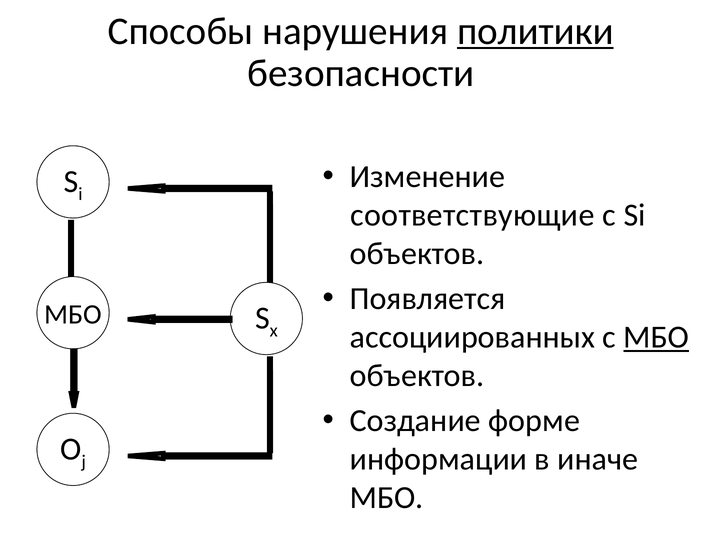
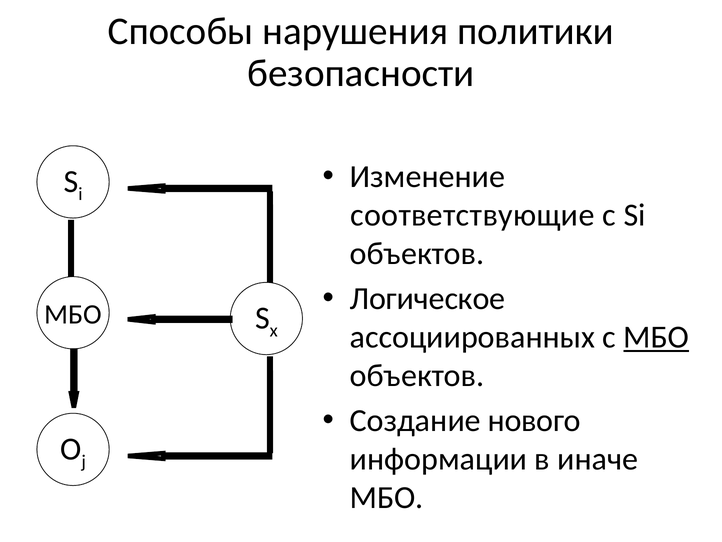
политики underline: present -> none
Появляется: Появляется -> Логическое
форме: форме -> нового
